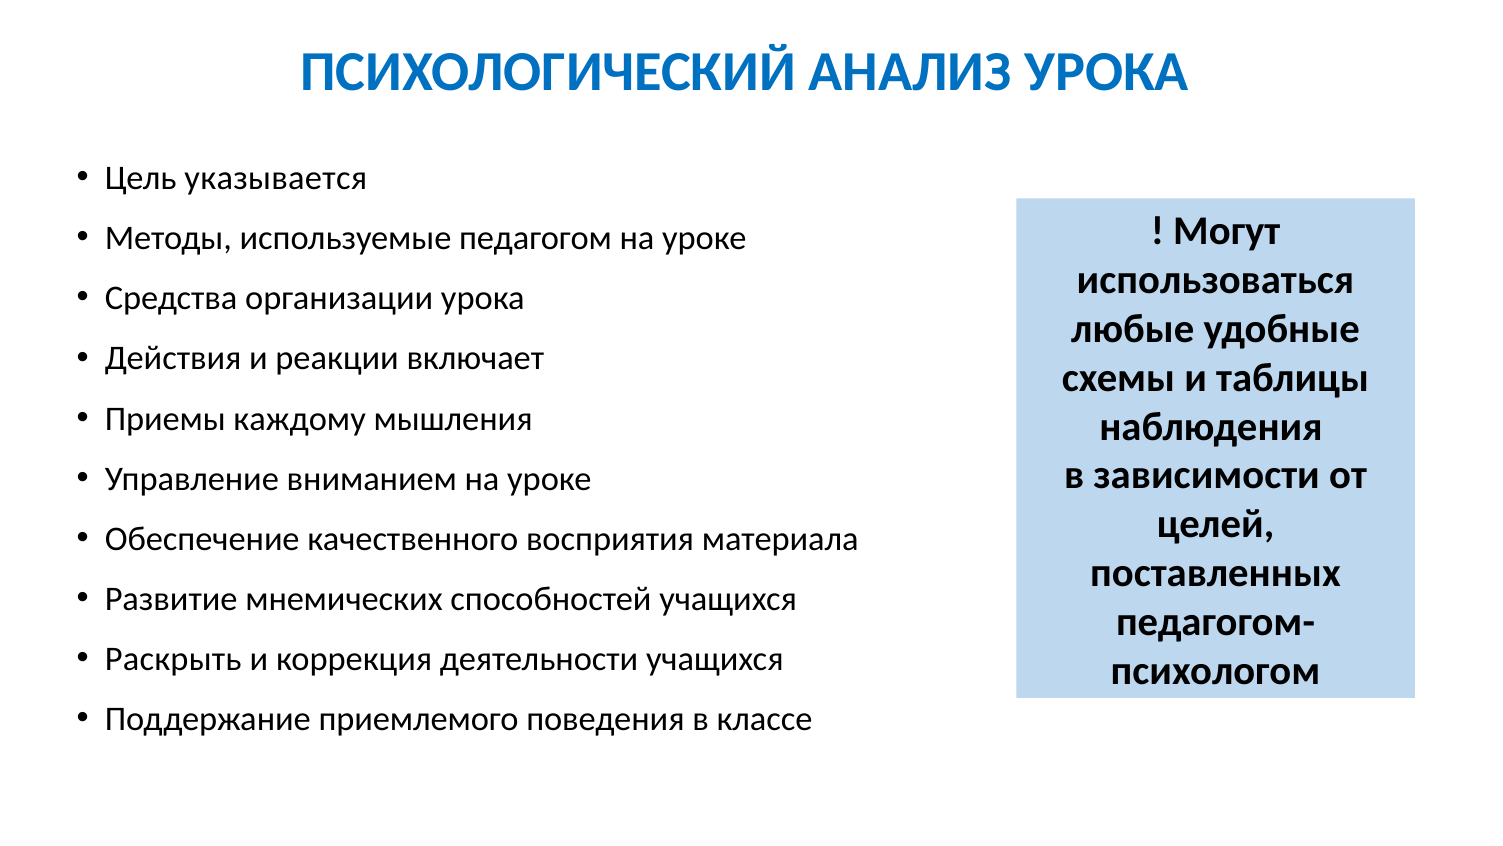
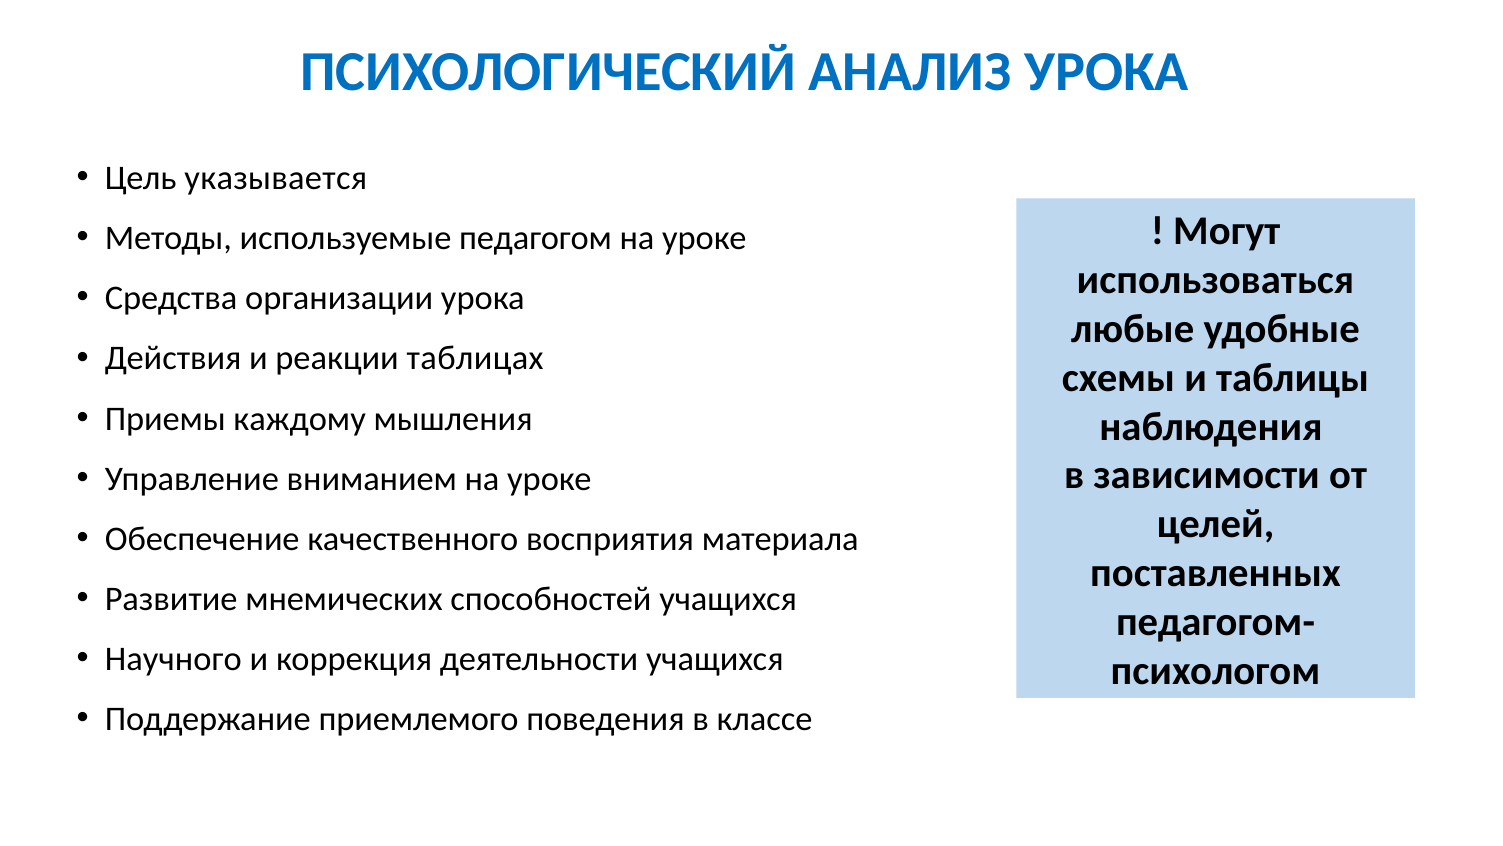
включает: включает -> таблицах
Раскрыть: Раскрыть -> Научного
